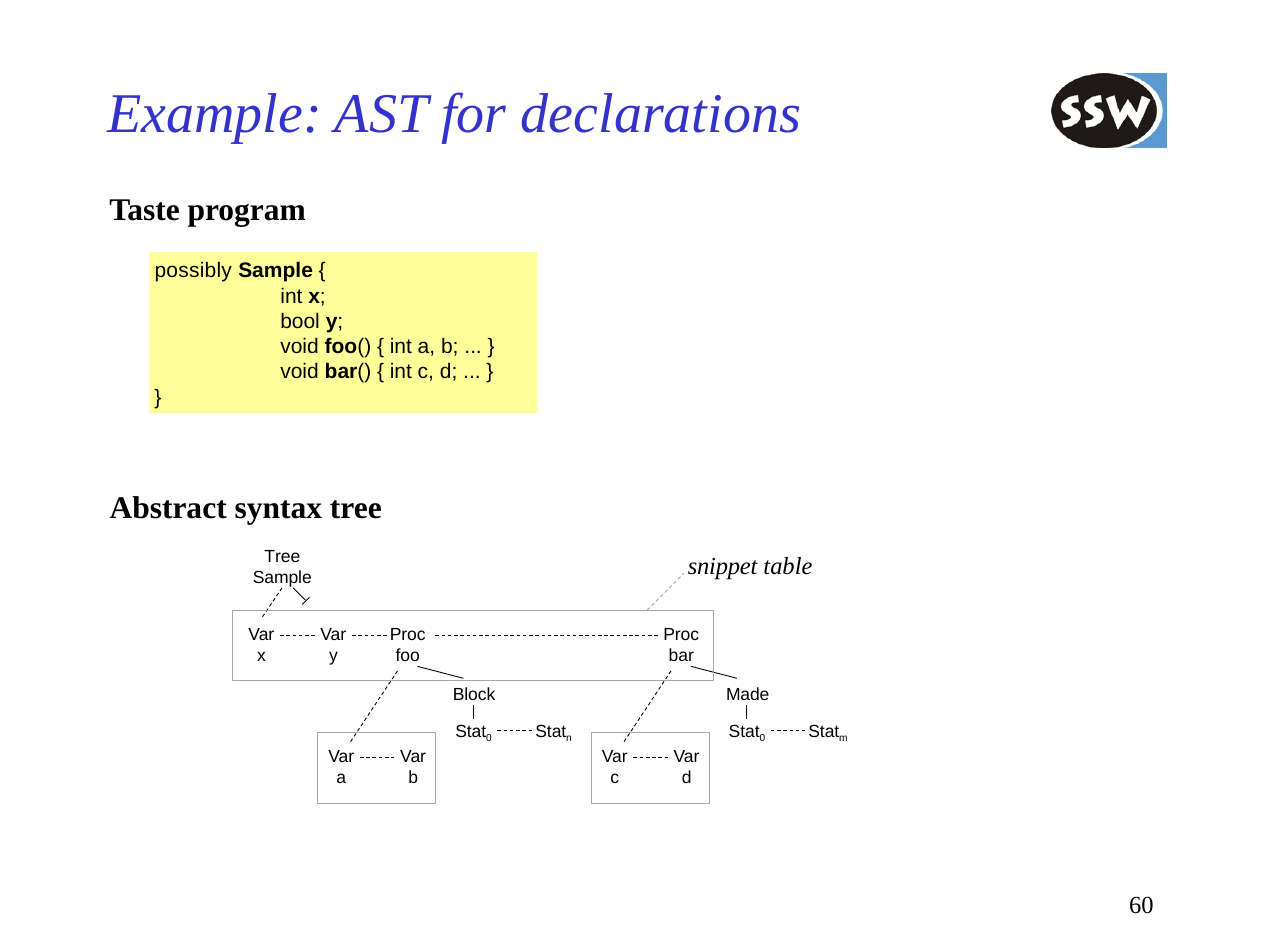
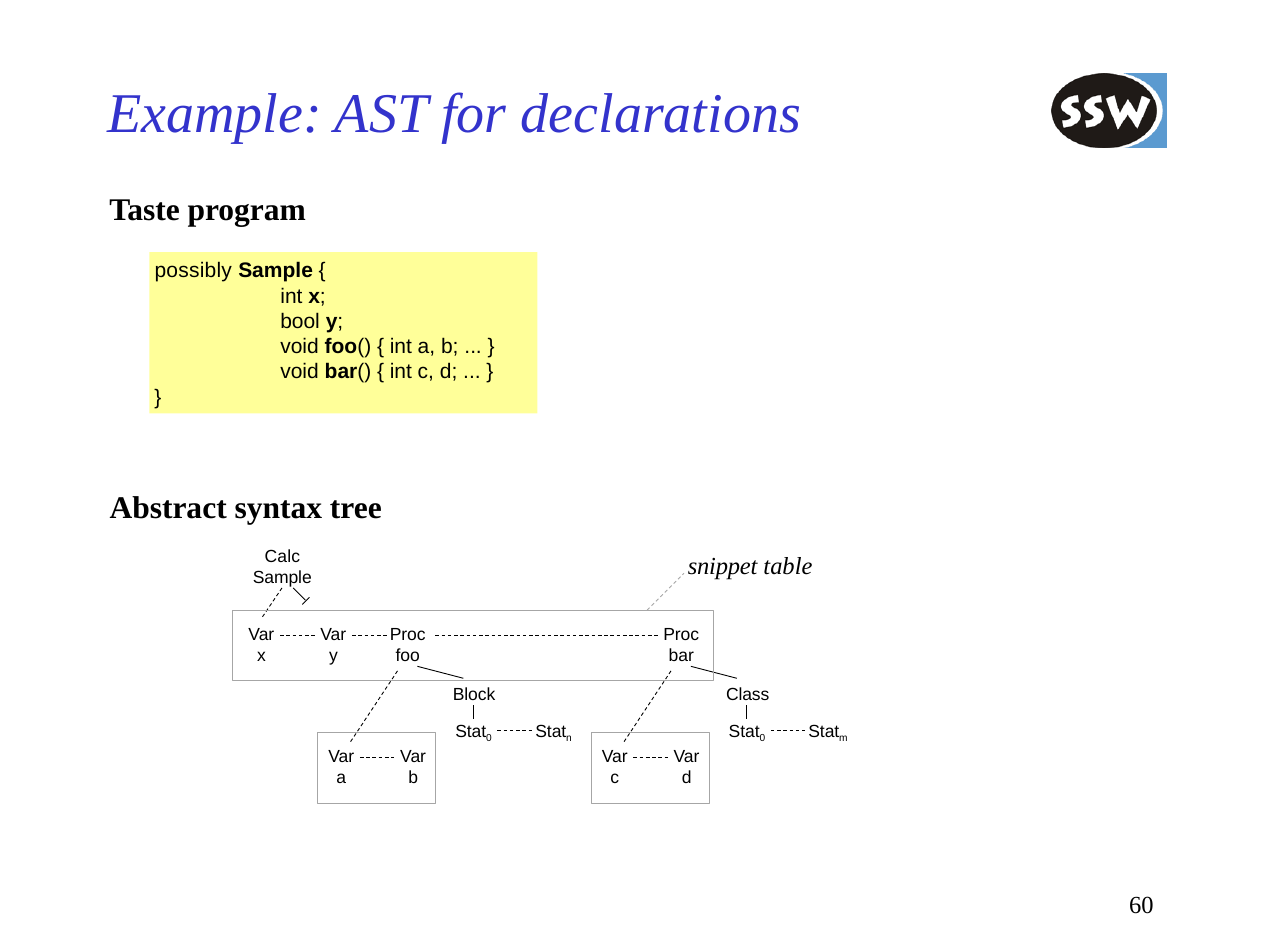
Tree at (282, 556): Tree -> Calc
Made: Made -> Class
